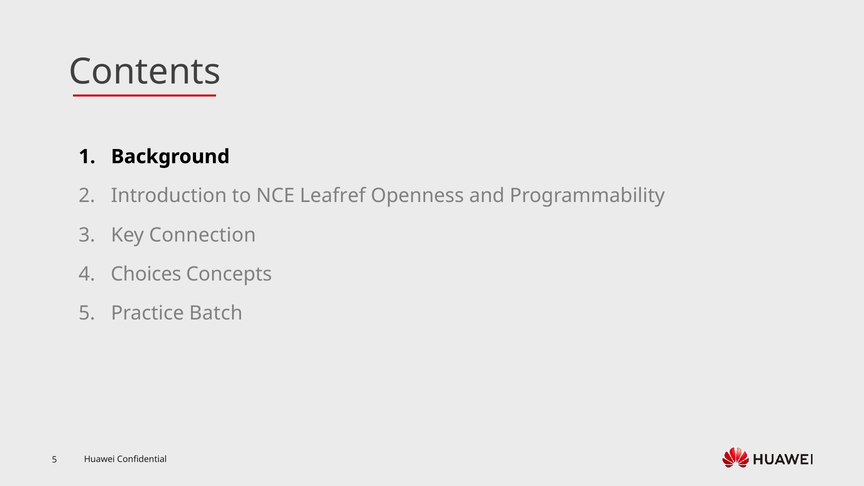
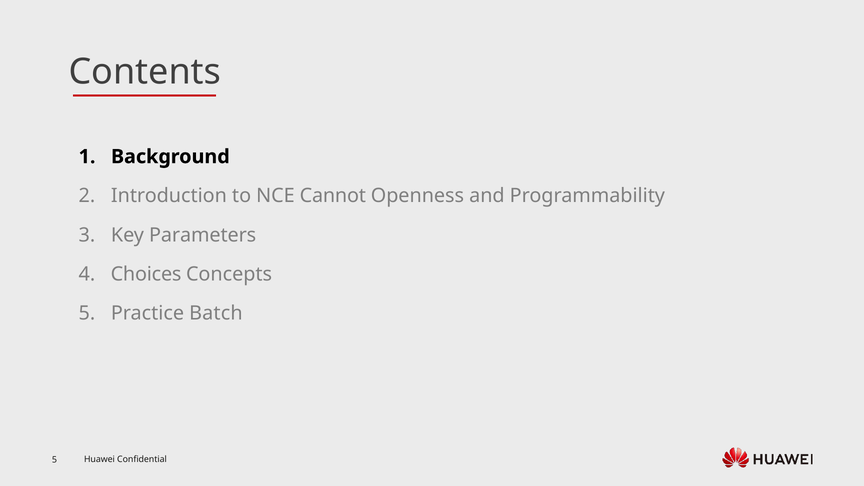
Leafref: Leafref -> Cannot
Connection: Connection -> Parameters
